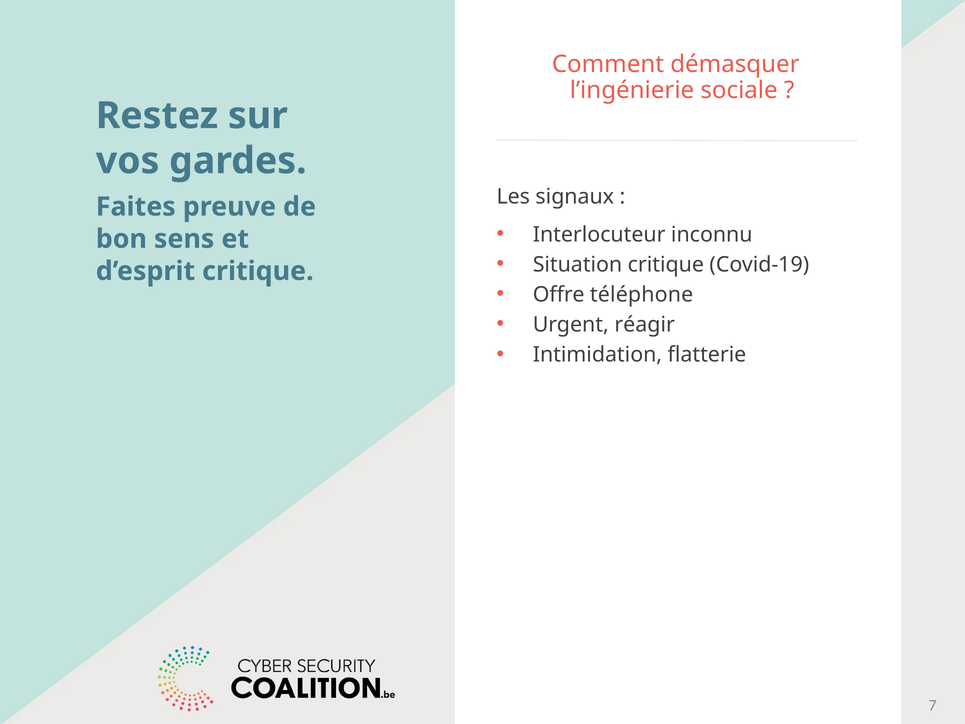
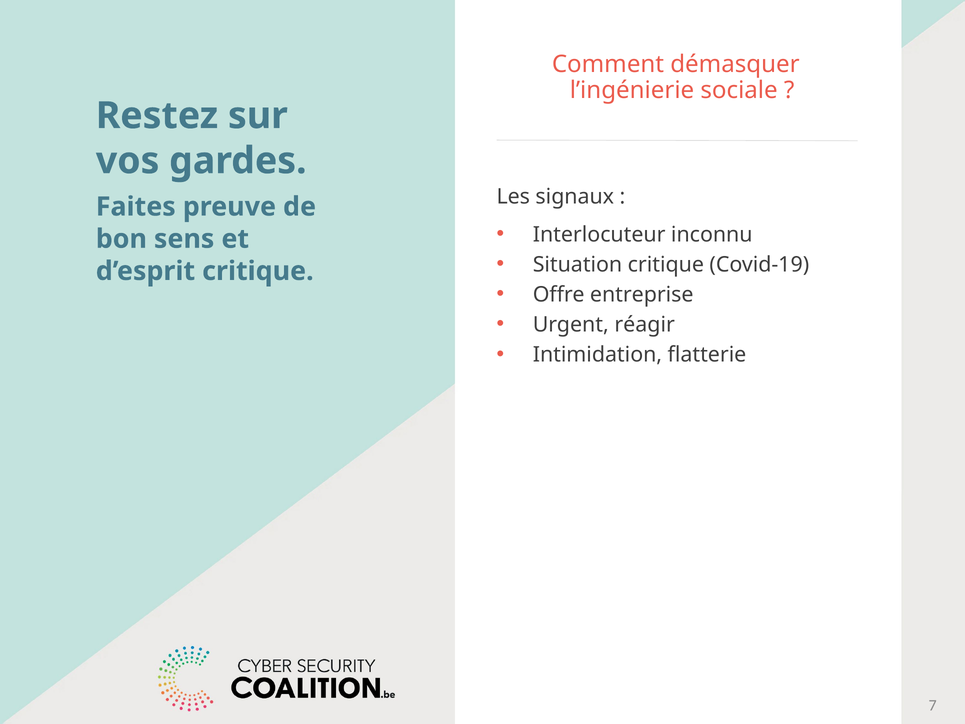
téléphone: téléphone -> entreprise
